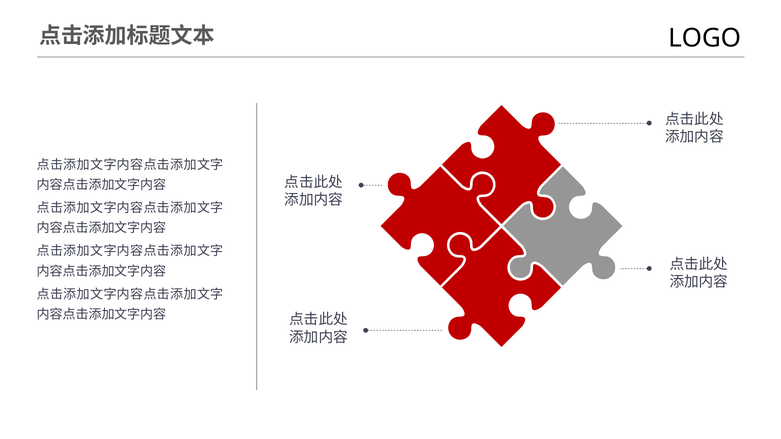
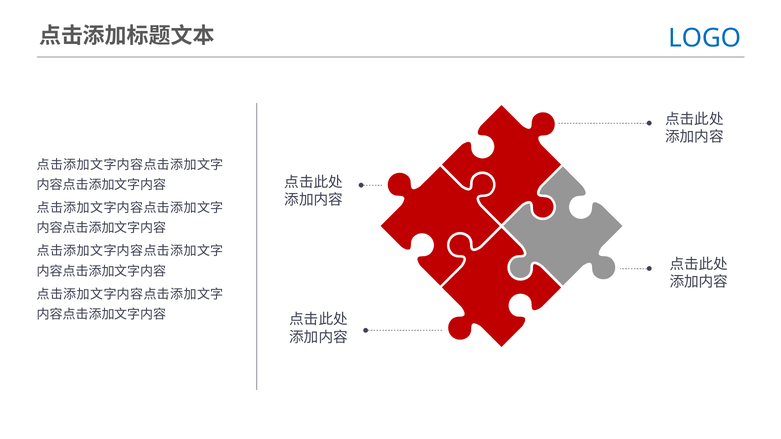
LOGO colour: black -> blue
